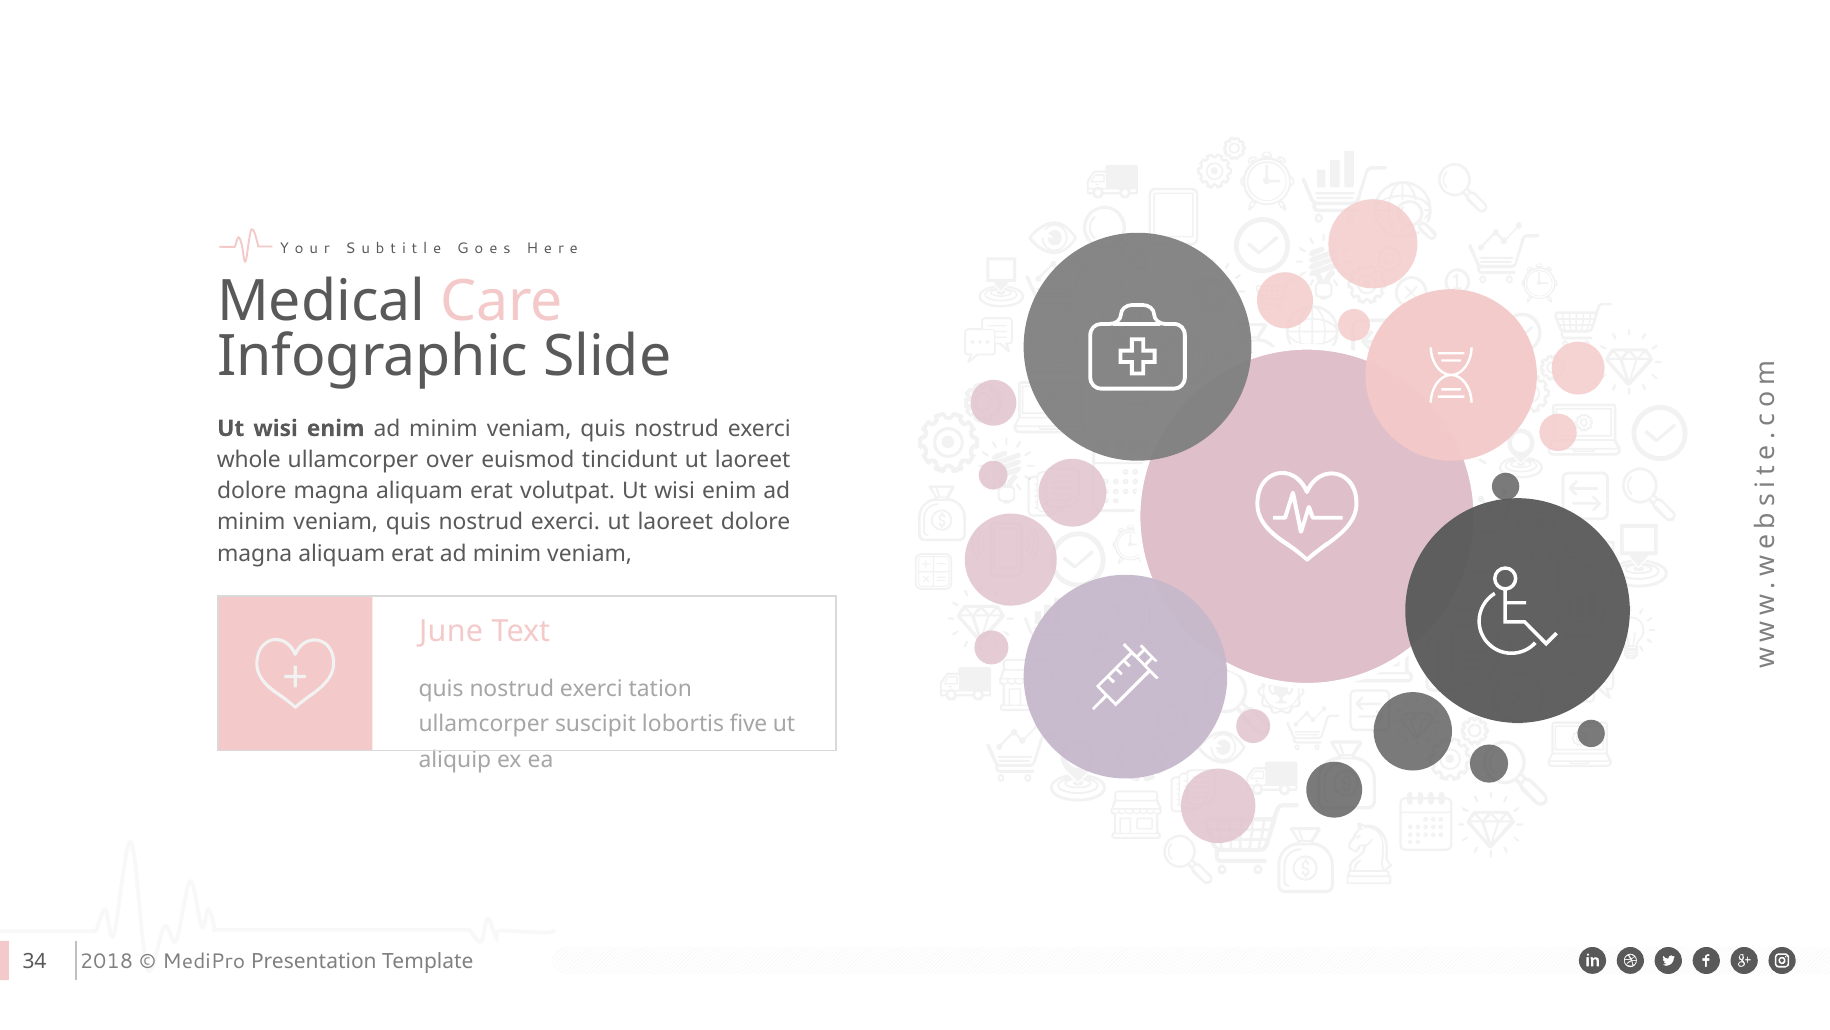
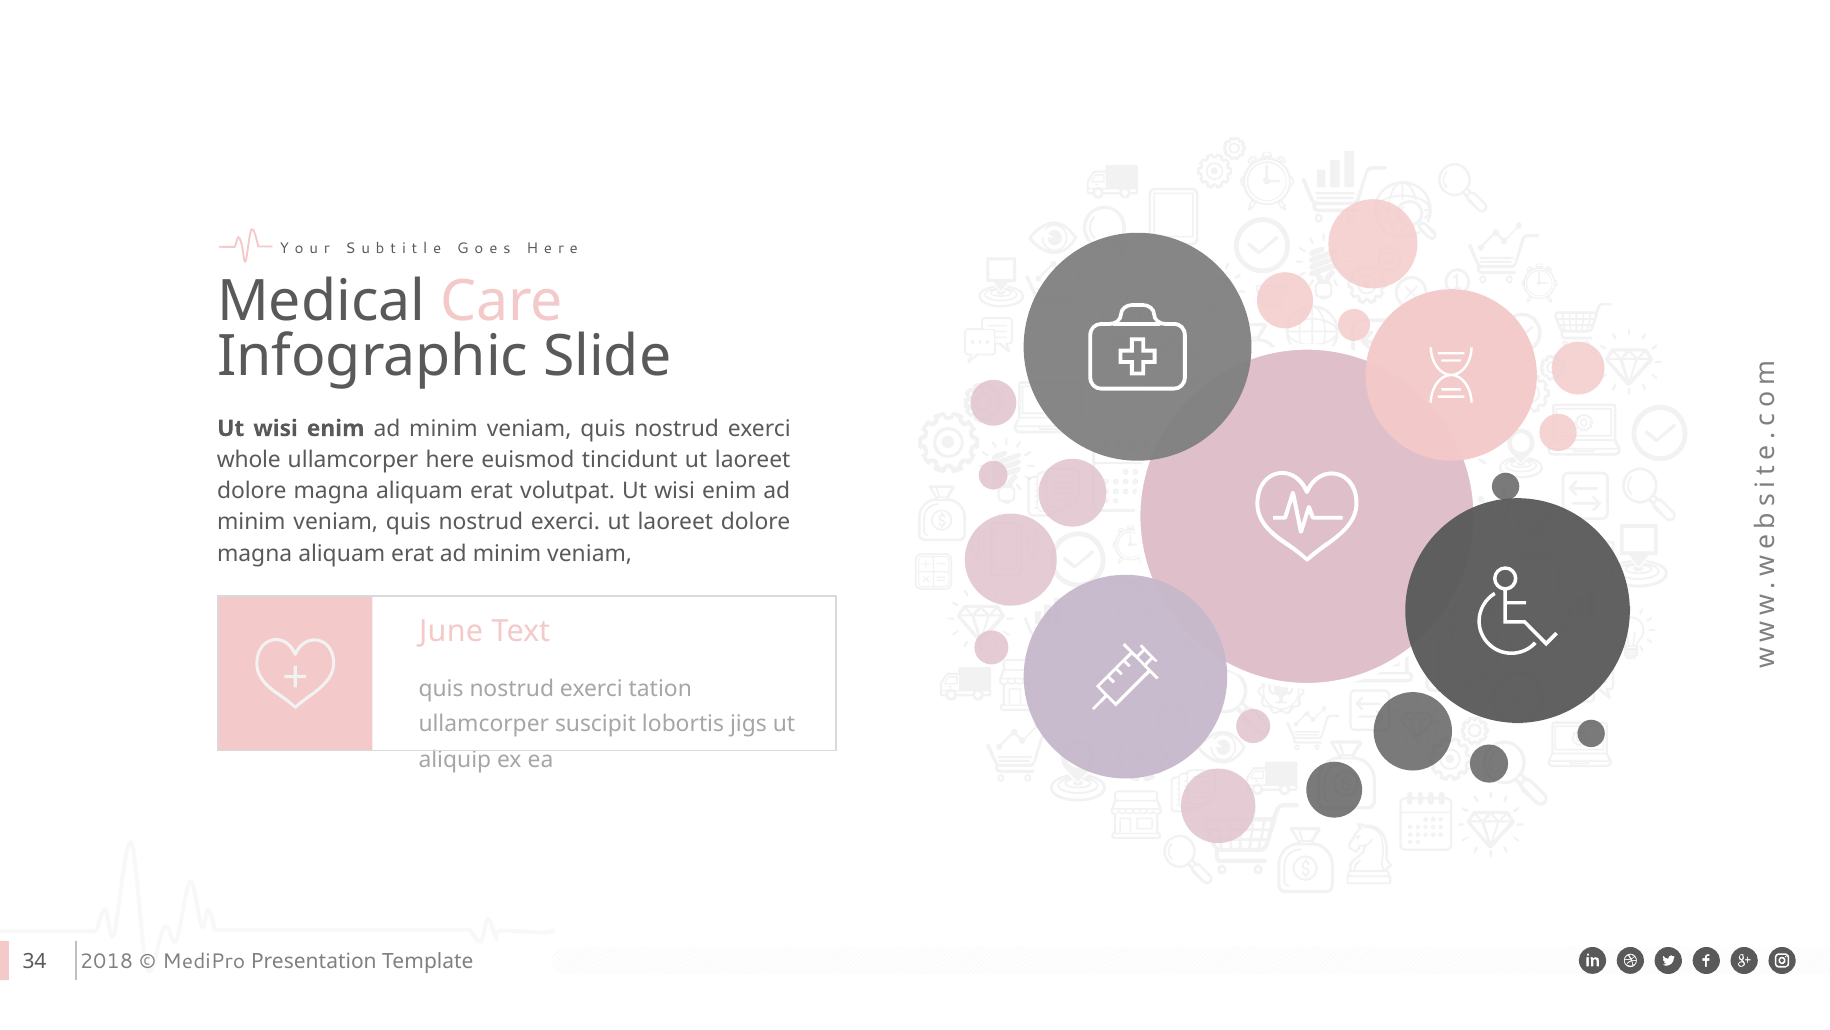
over: over -> here
five: five -> jigs
